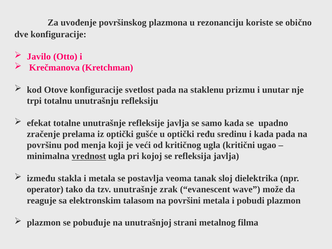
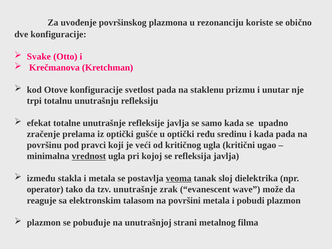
Javilo: Javilo -> Svake
menja: menja -> pravci
veoma underline: none -> present
